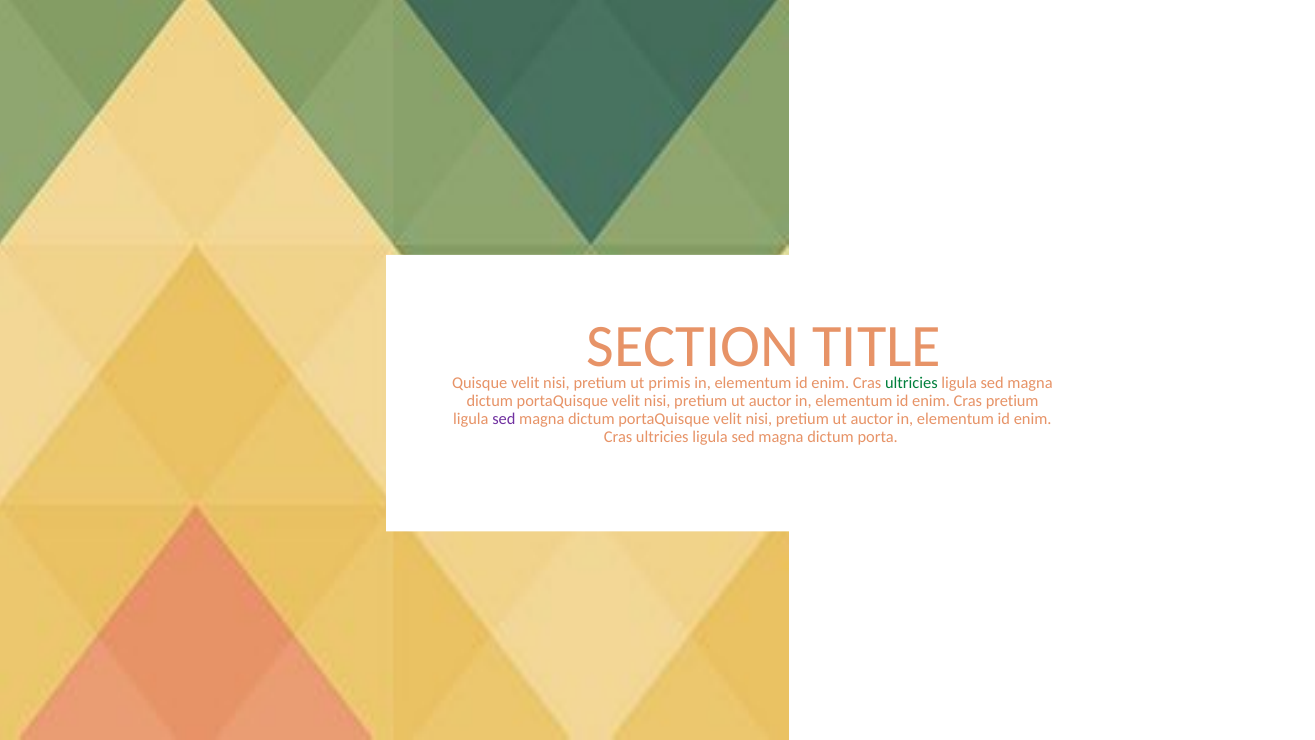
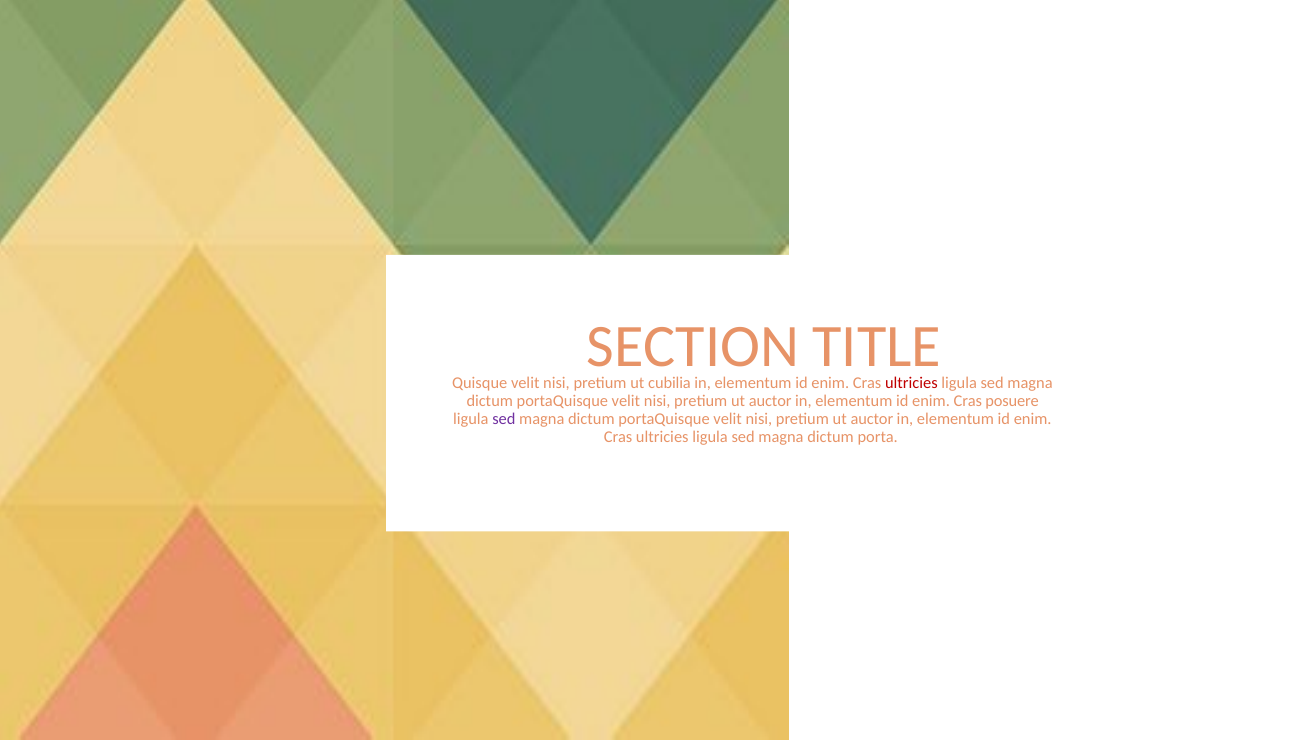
primis: primis -> cubilia
ultricies at (911, 383) colour: green -> red
Cras pretium: pretium -> posuere
